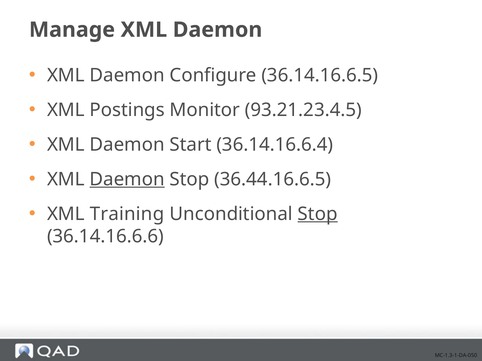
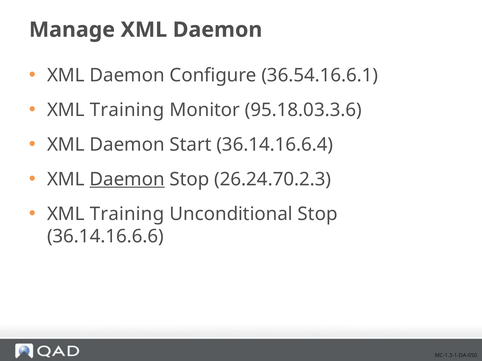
36.14.16.6.5: 36.14.16.6.5 -> 36.54.16.6.1
Postings at (127, 110): Postings -> Training
93.21.23.4.5: 93.21.23.4.5 -> 95.18.03.3.6
36.44.16.6.5: 36.44.16.6.5 -> 26.24.70.2.3
Stop at (318, 214) underline: present -> none
